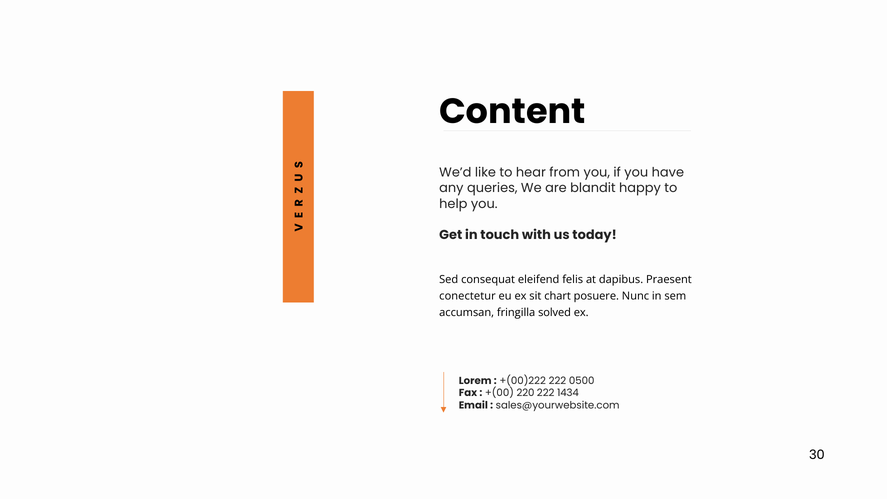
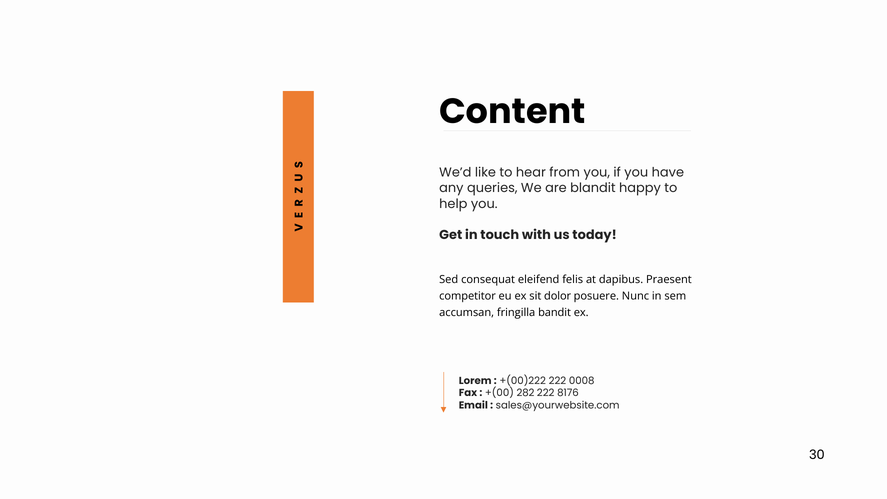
conectetur: conectetur -> competitor
chart: chart -> dolor
solved: solved -> bandit
0500: 0500 -> 0008
220: 220 -> 282
1434: 1434 -> 8176
